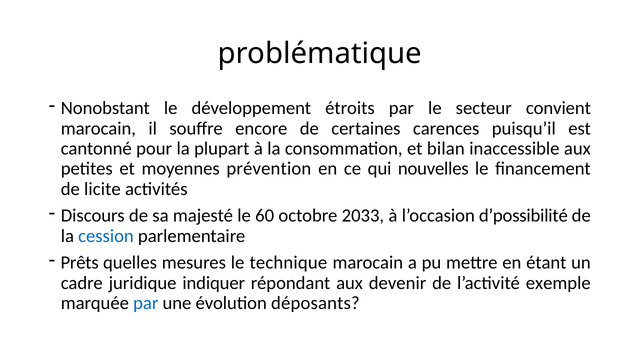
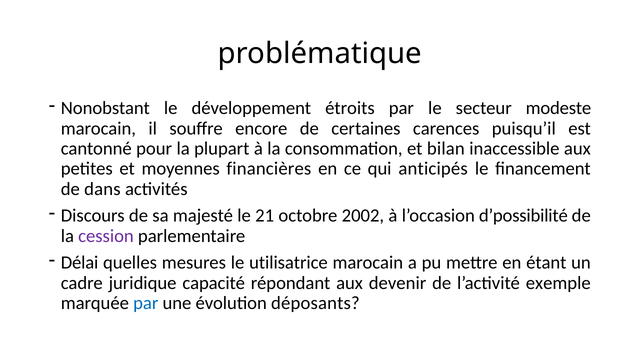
convient: convient -> modeste
prévention: prévention -> financières
nouvelles: nouvelles -> anticipés
licite: licite -> dans
60: 60 -> 21
2033: 2033 -> 2002
cession colour: blue -> purple
Prêts: Prêts -> Délai
technique: technique -> utilisatrice
indiquer: indiquer -> capacité
